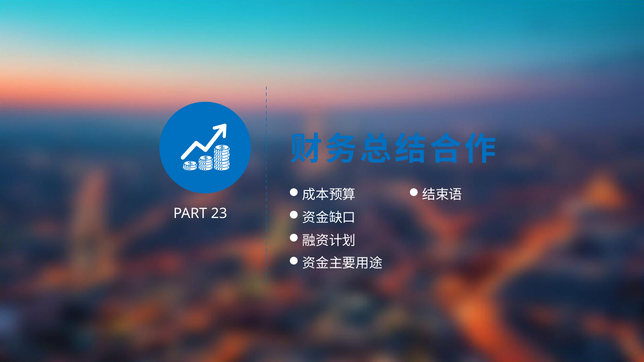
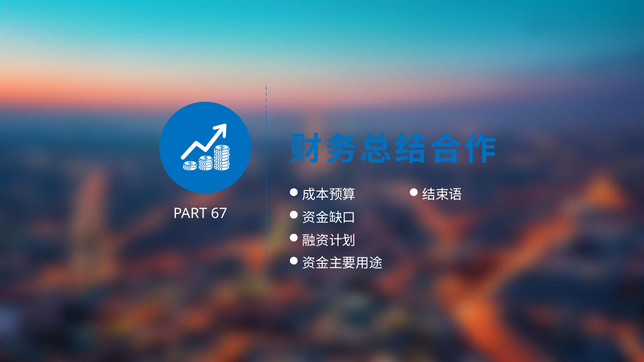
23: 23 -> 67
